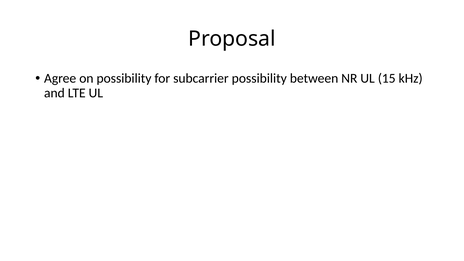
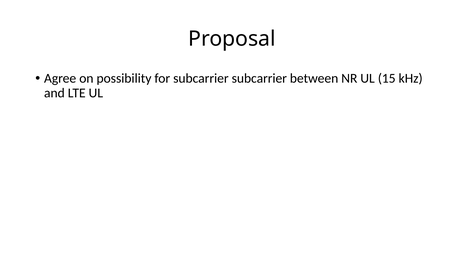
subcarrier possibility: possibility -> subcarrier
